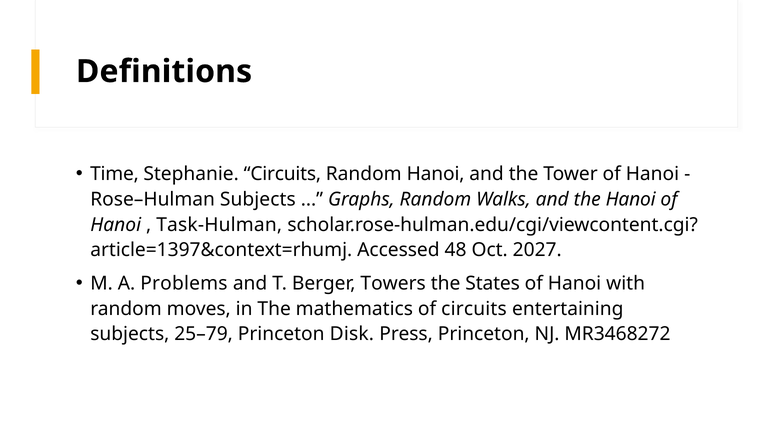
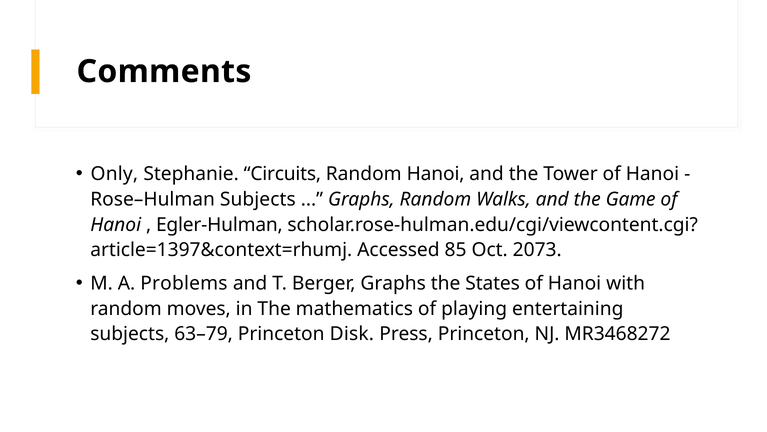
Definitions: Definitions -> Comments
Time: Time -> Only
the Hanoi: Hanoi -> Game
Task-Hulman: Task-Hulman -> Egler-Hulman
48: 48 -> 85
2027: 2027 -> 2073
Berger Towers: Towers -> Graphs
of circuits: circuits -> playing
25–79: 25–79 -> 63–79
